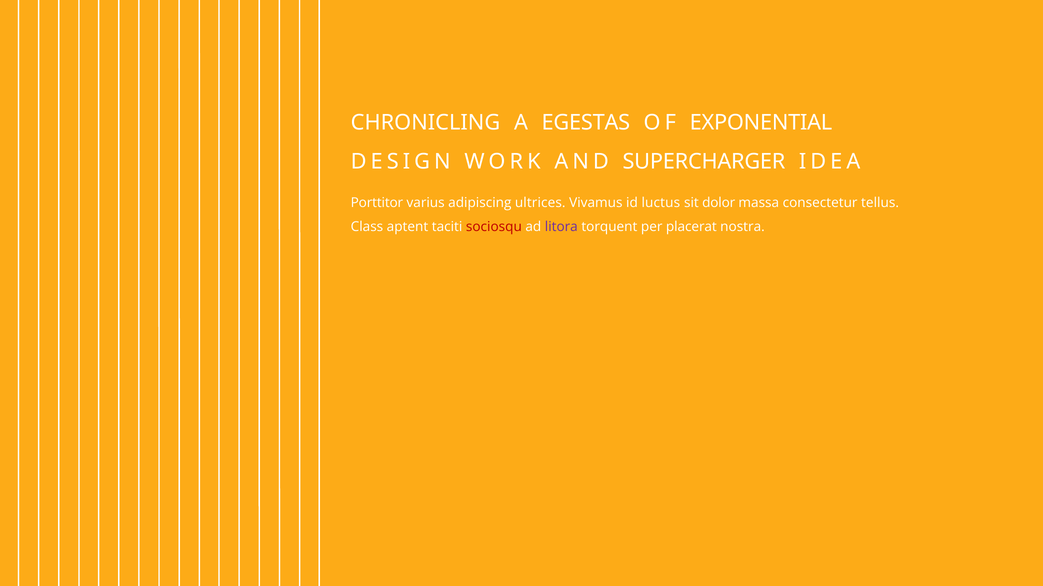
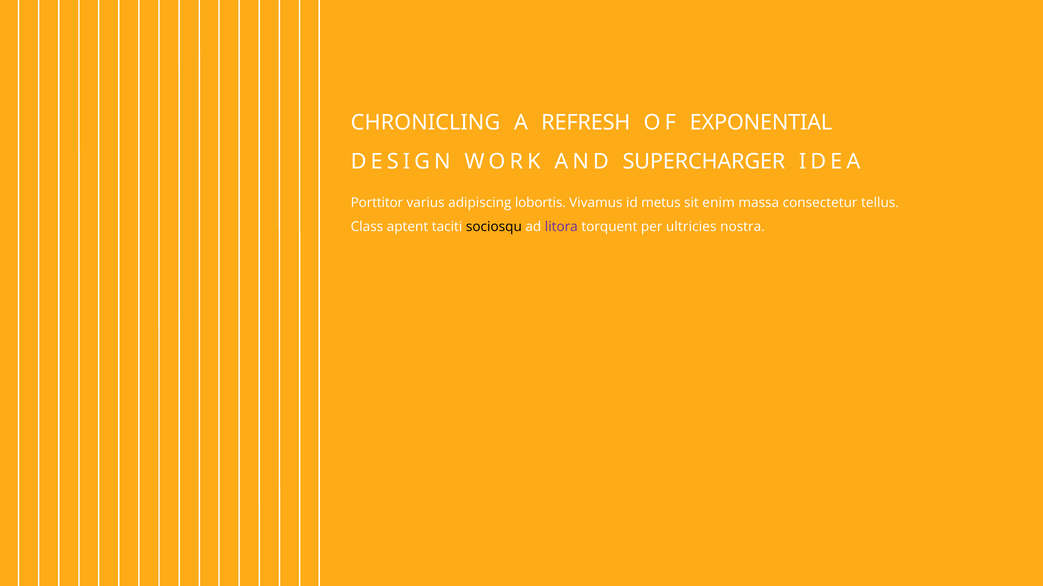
EGESTAS: EGESTAS -> REFRESH
ultrices: ultrices -> lobortis
luctus: luctus -> metus
dolor: dolor -> enim
sociosqu colour: red -> black
placerat: placerat -> ultricies
